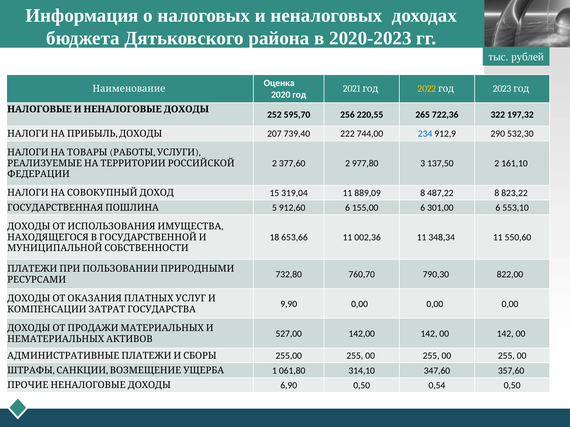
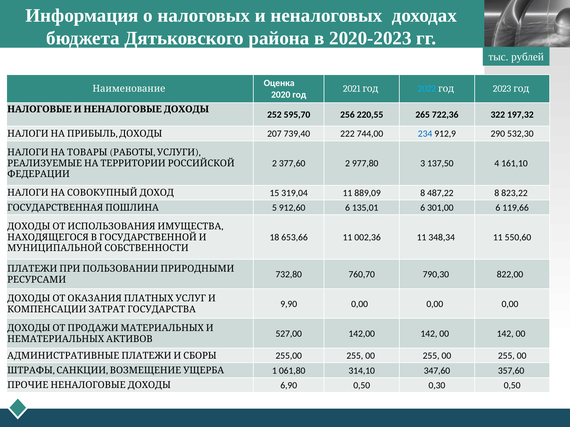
2022 colour: yellow -> light blue
137,50 2: 2 -> 4
155,00: 155,00 -> 135,01
553,10: 553,10 -> 119,66
0,54: 0,54 -> 0,30
